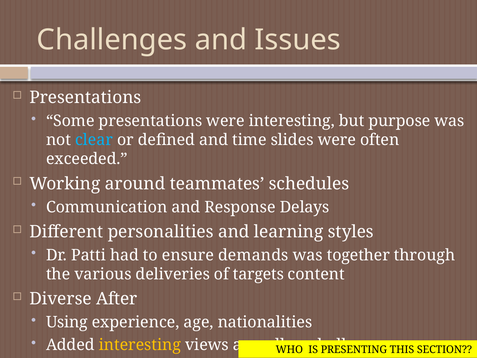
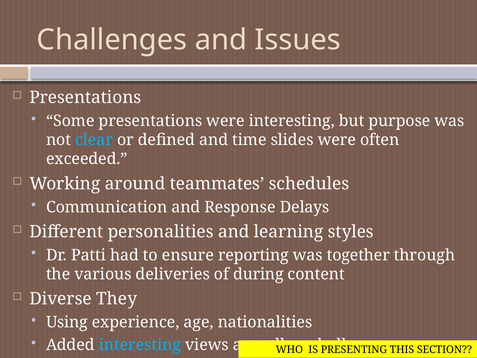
demands: demands -> reporting
targets: targets -> during
After: After -> They
interesting at (140, 345) colour: yellow -> light blue
